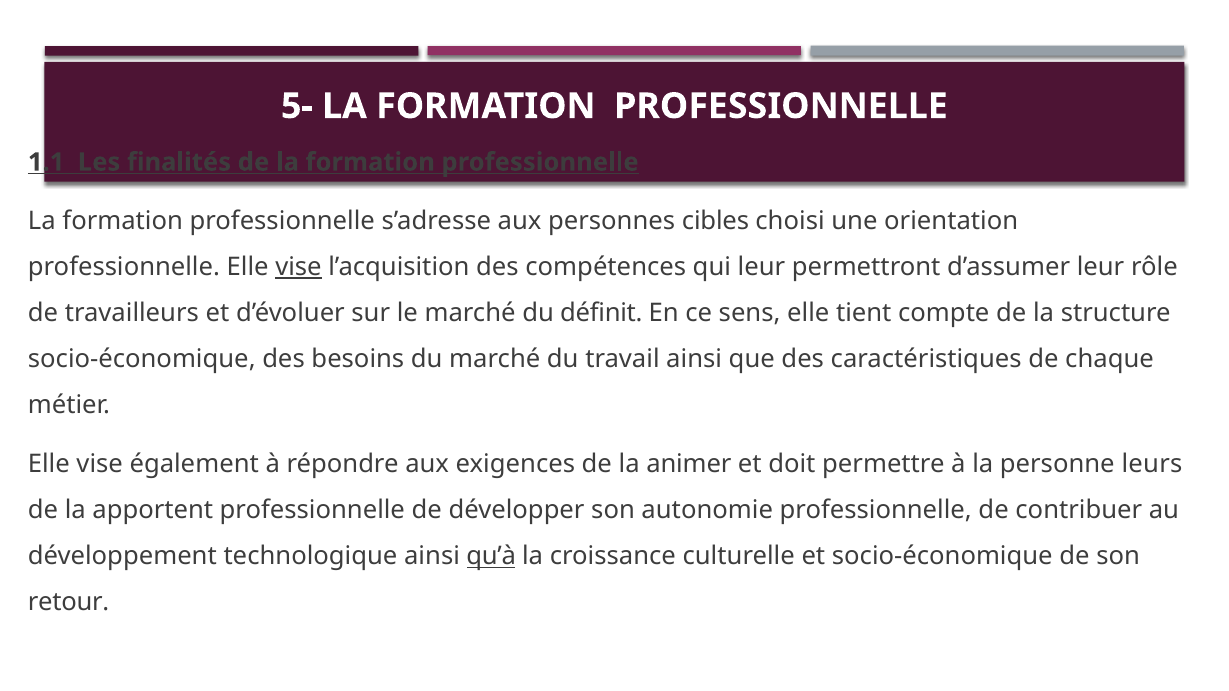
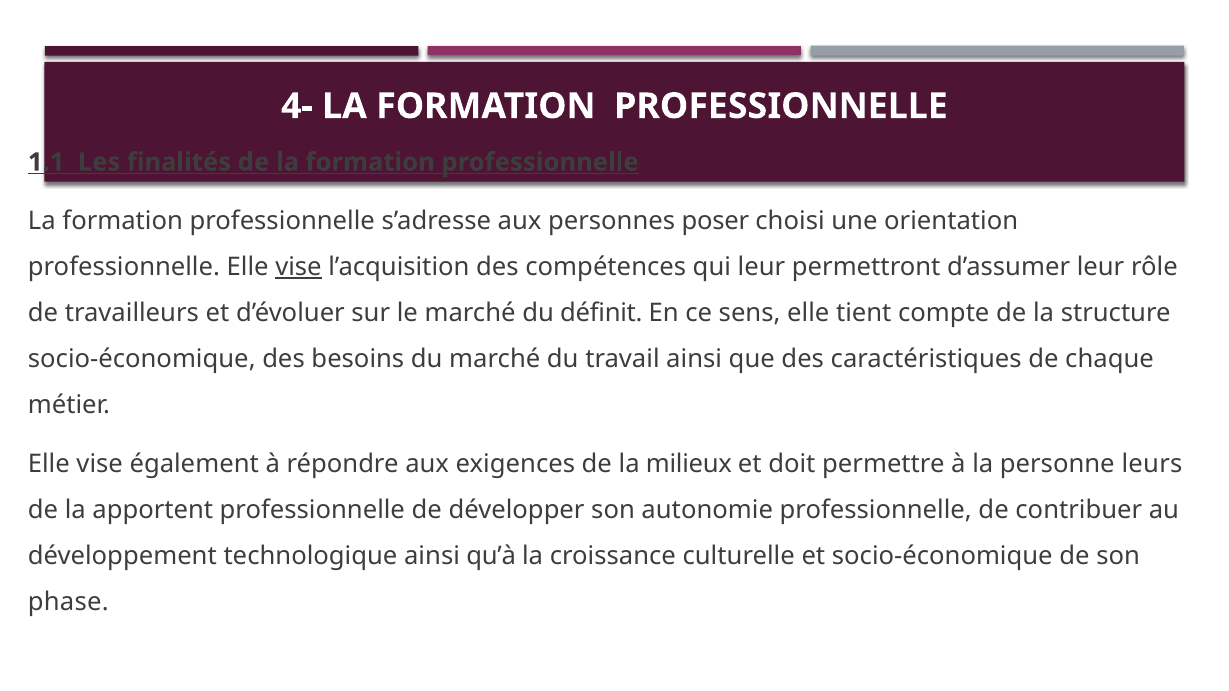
5-: 5- -> 4-
cibles: cibles -> poser
animer: animer -> milieux
qu’à underline: present -> none
retour: retour -> phase
